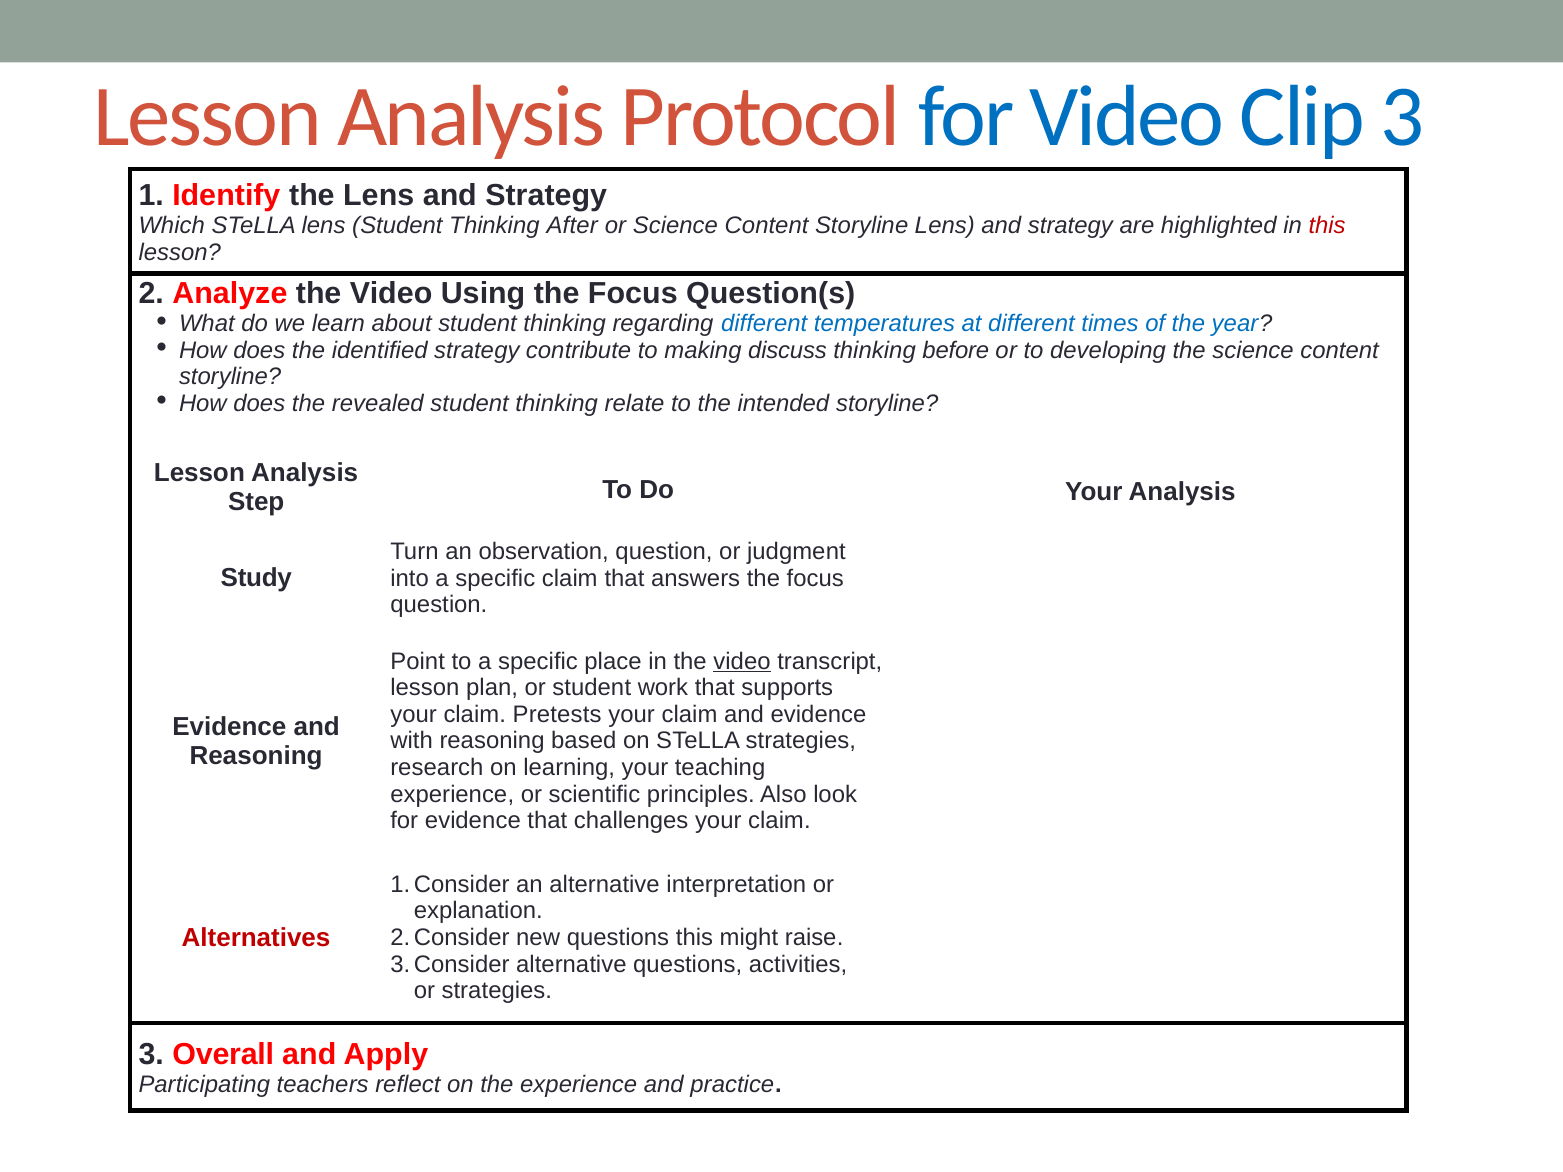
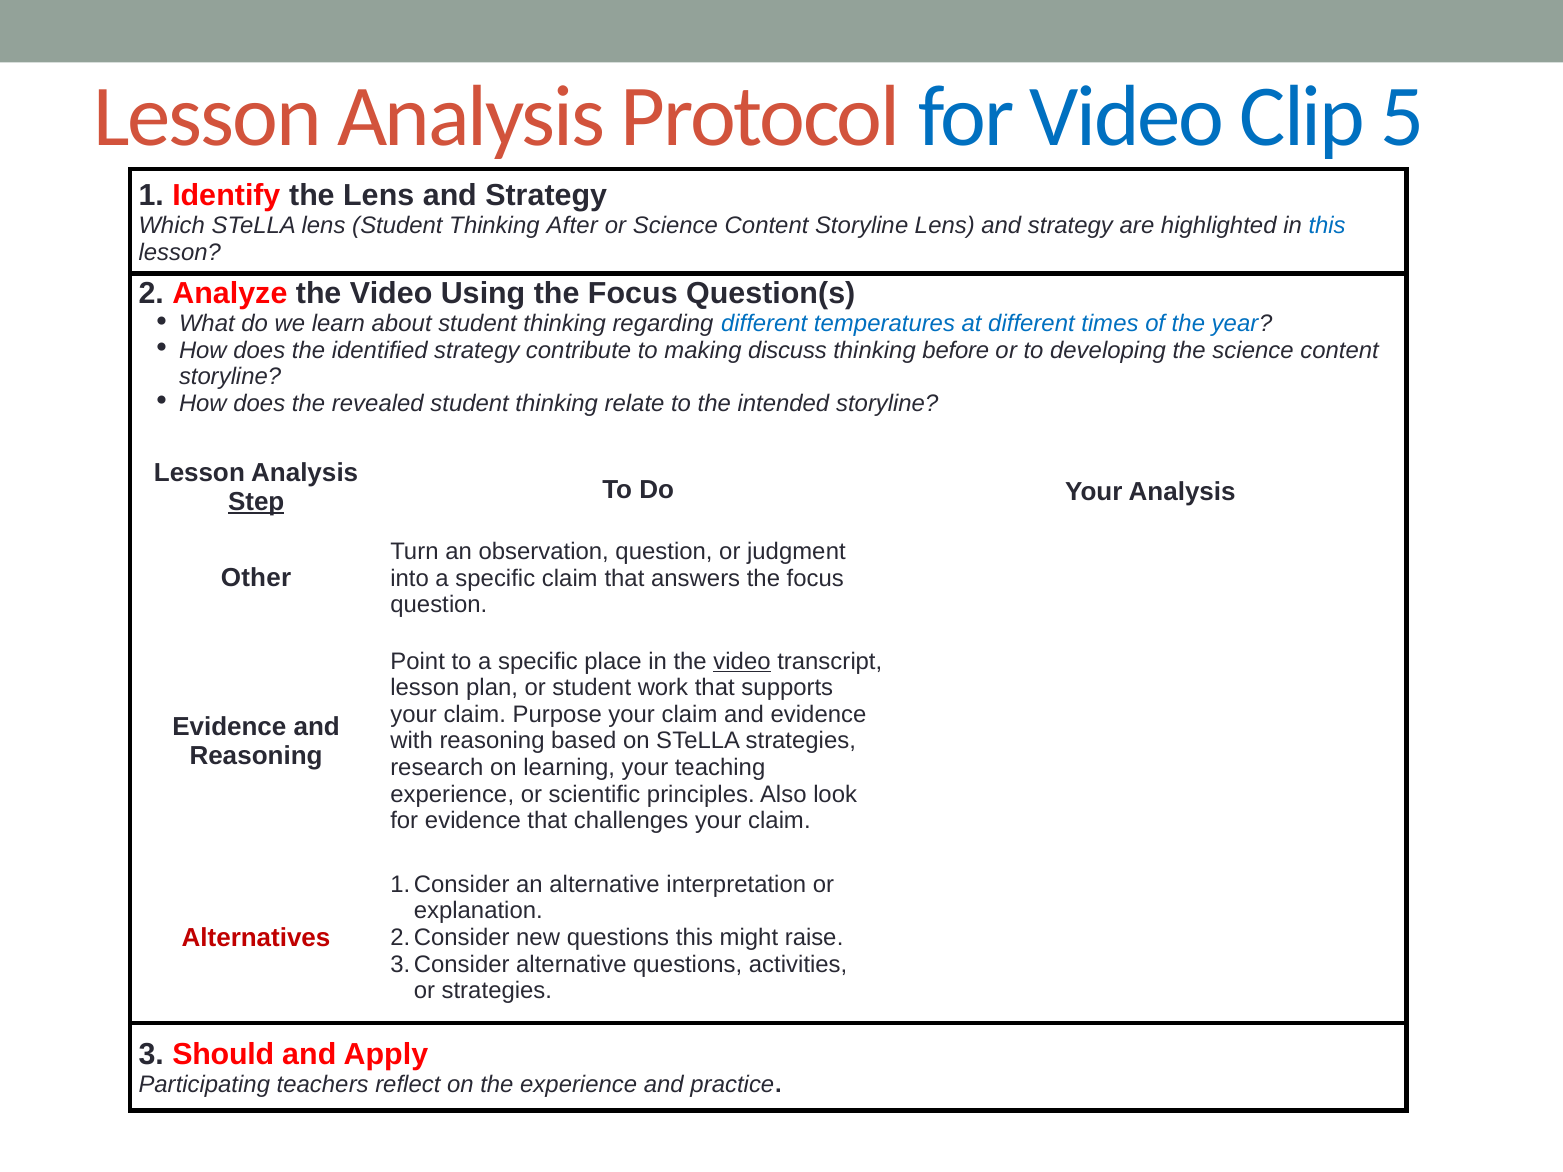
Clip 3: 3 -> 5
this at (1327, 226) colour: red -> blue
Step underline: none -> present
Study: Study -> Other
Pretests: Pretests -> Purpose
Overall: Overall -> Should
